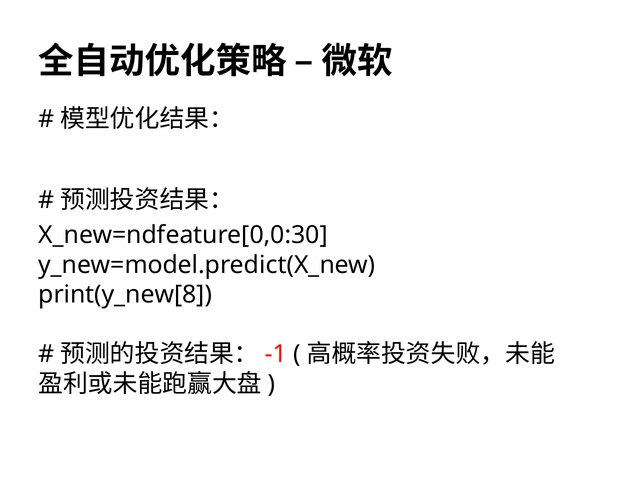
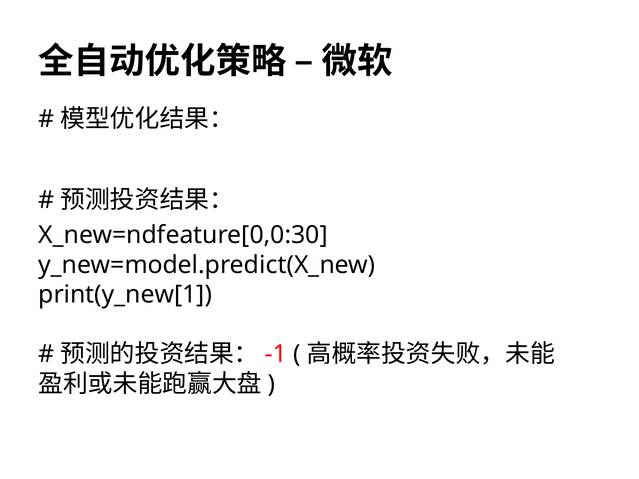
print(y_new[8: print(y_new[8 -> print(y_new[1
